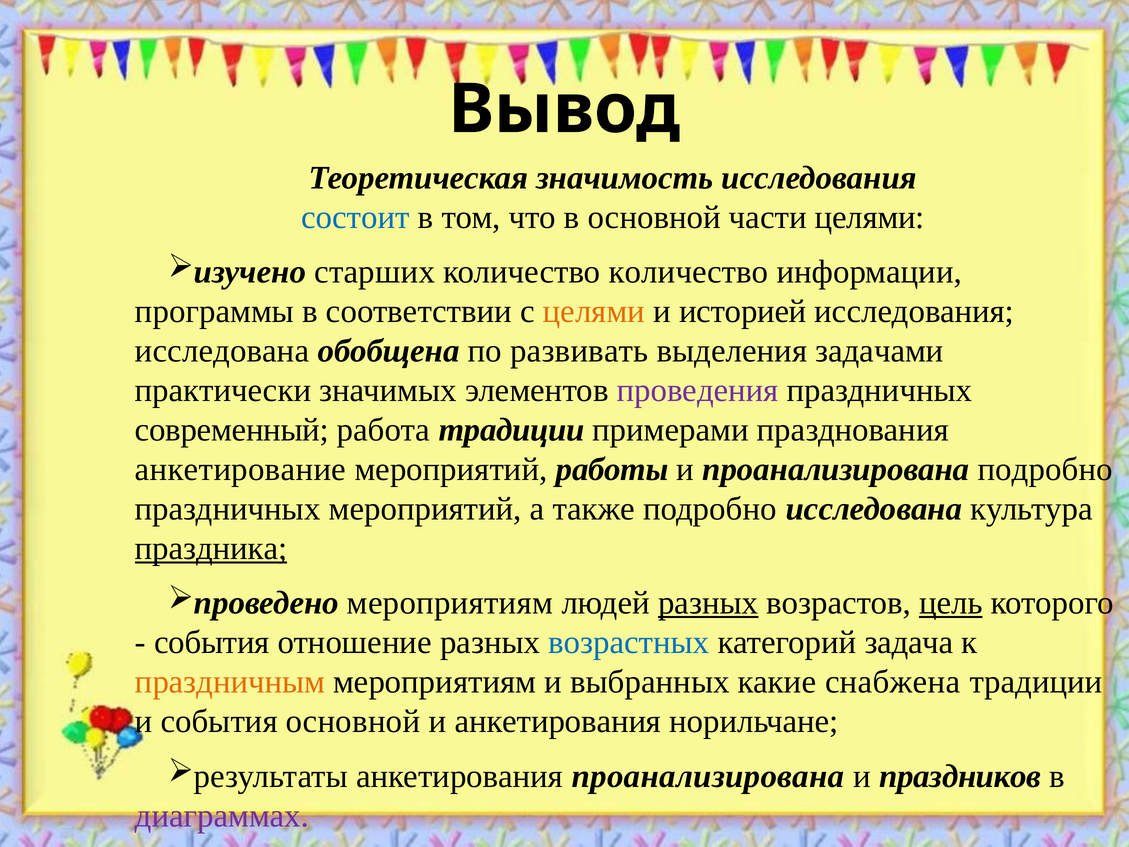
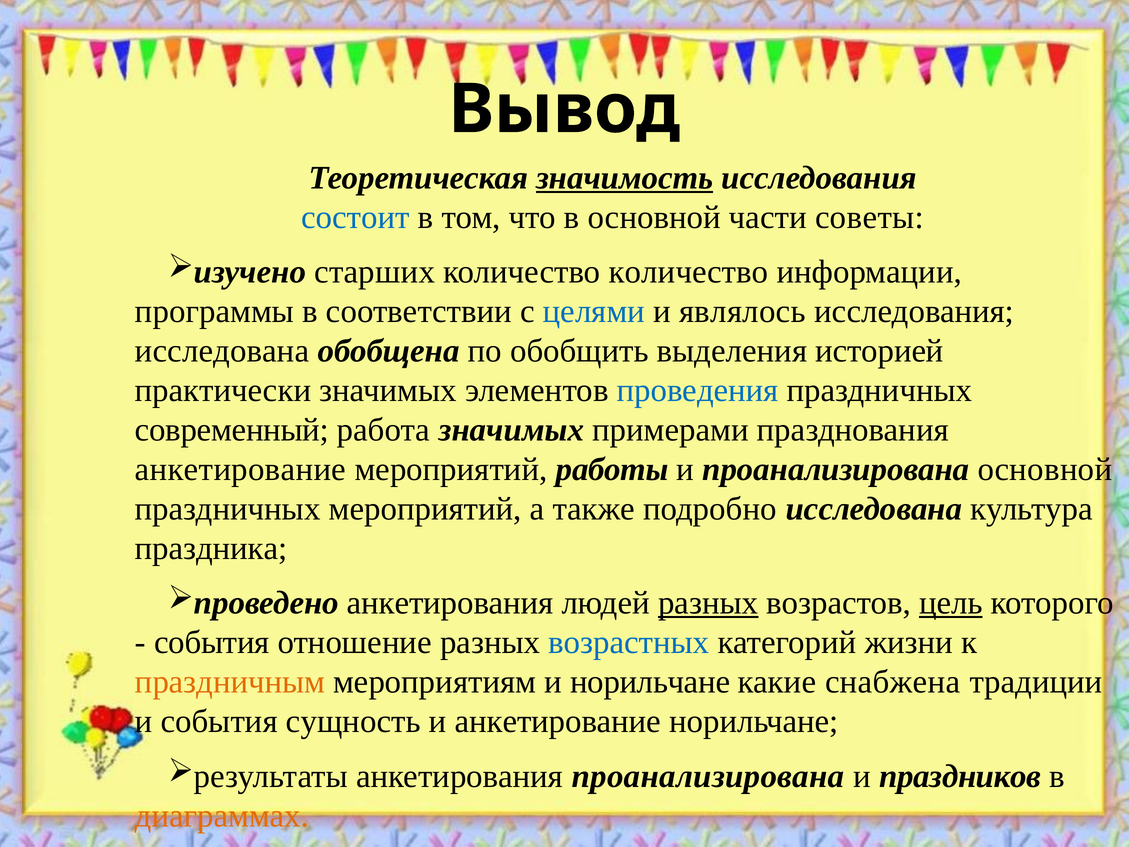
значимость underline: none -> present
части целями: целями -> советы
целями at (594, 311) colour: orange -> blue
историей: историей -> являлось
развивать: развивать -> обобщить
задачами: задачами -> историей
проведения colour: purple -> blue
работа традиции: традиции -> значимых
проанализирована подробно: подробно -> основной
праздника underline: present -> none
мероприятиям at (450, 603): мероприятиям -> анкетирования
задача: задача -> жизни
и выбранных: выбранных -> норильчане
события основной: основной -> сущность
и анкетирования: анкетирования -> анкетирование
диаграммах colour: purple -> orange
